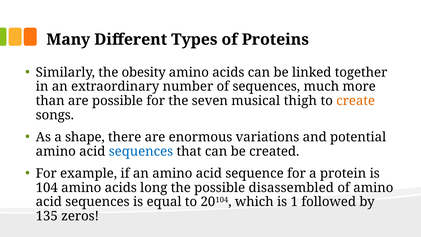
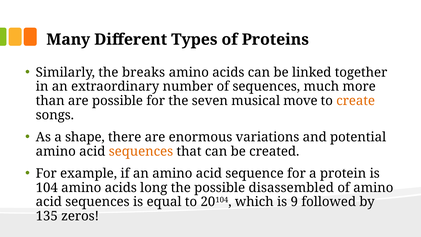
obesity: obesity -> breaks
thigh: thigh -> move
sequences at (141, 151) colour: blue -> orange
1: 1 -> 9
